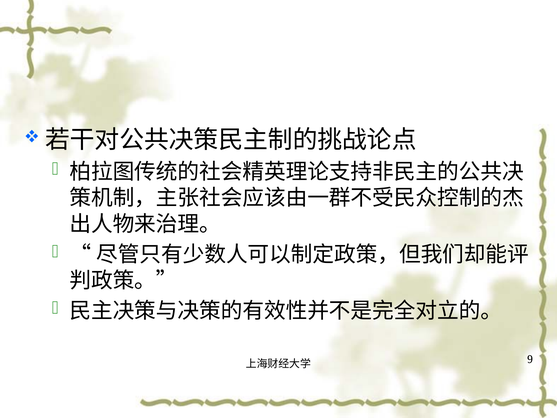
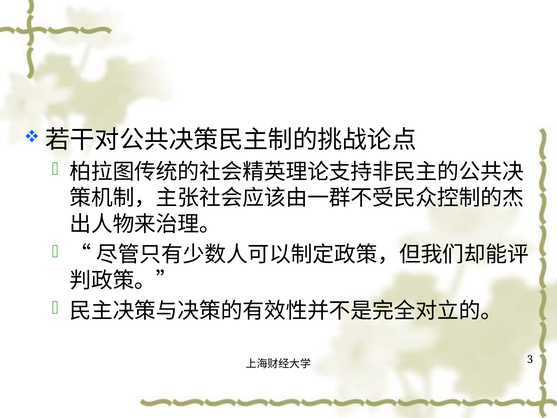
9: 9 -> 3
